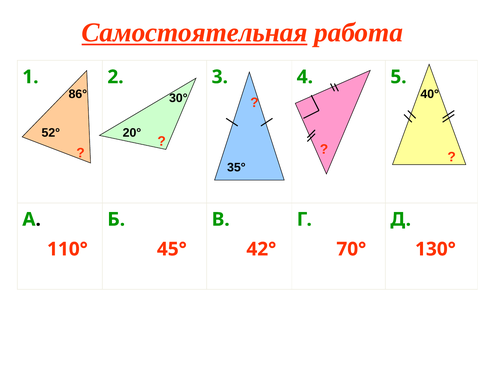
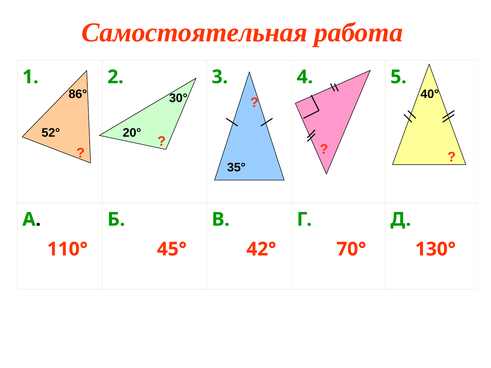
Самостоятельная underline: present -> none
